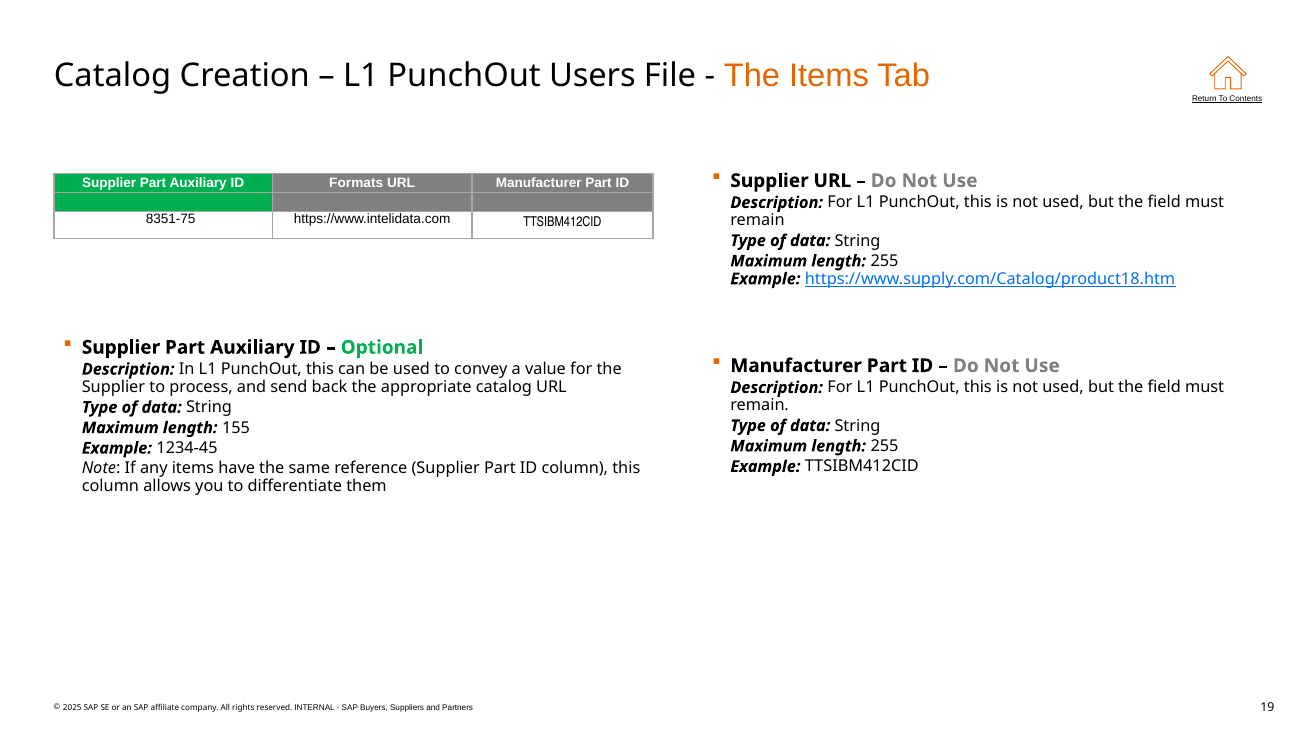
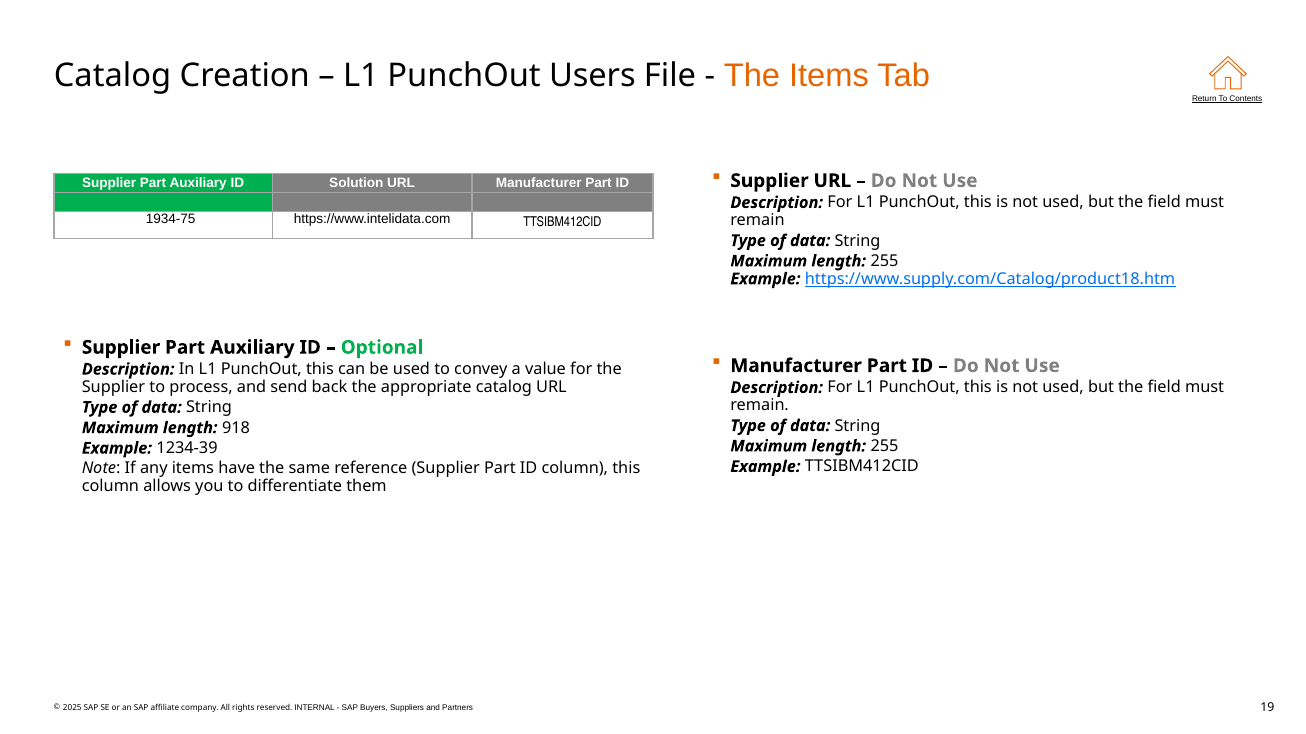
Formats: Formats -> Solution
8351-75: 8351-75 -> 1934-75
155: 155 -> 918
1234-45: 1234-45 -> 1234-39
